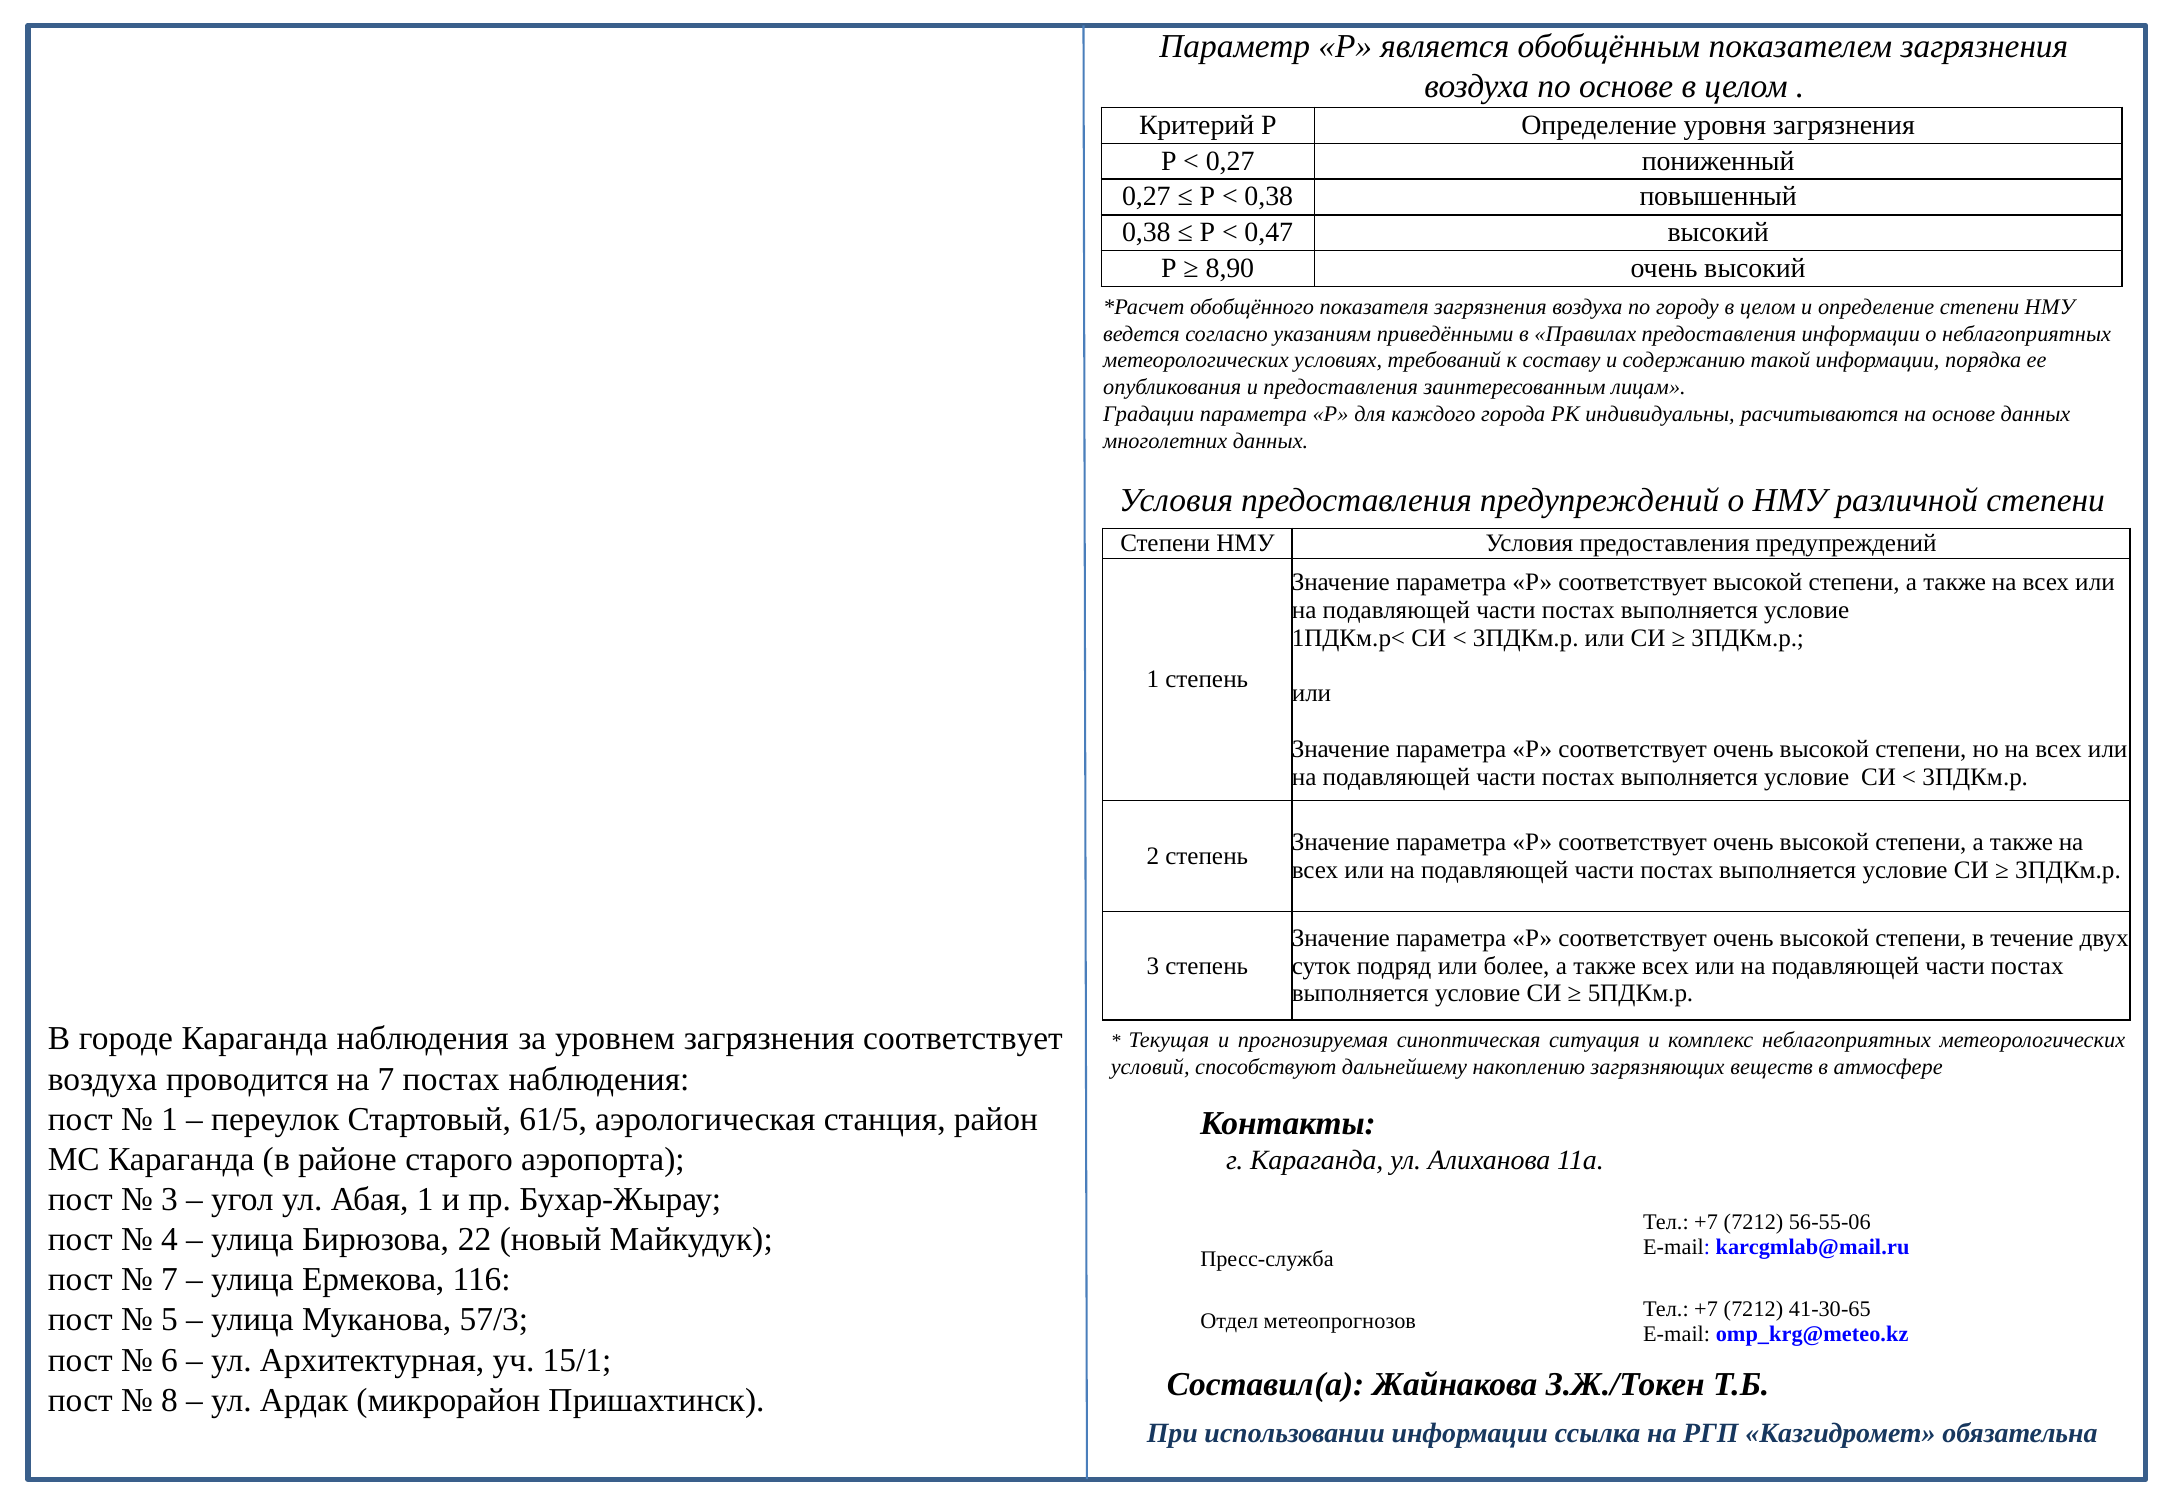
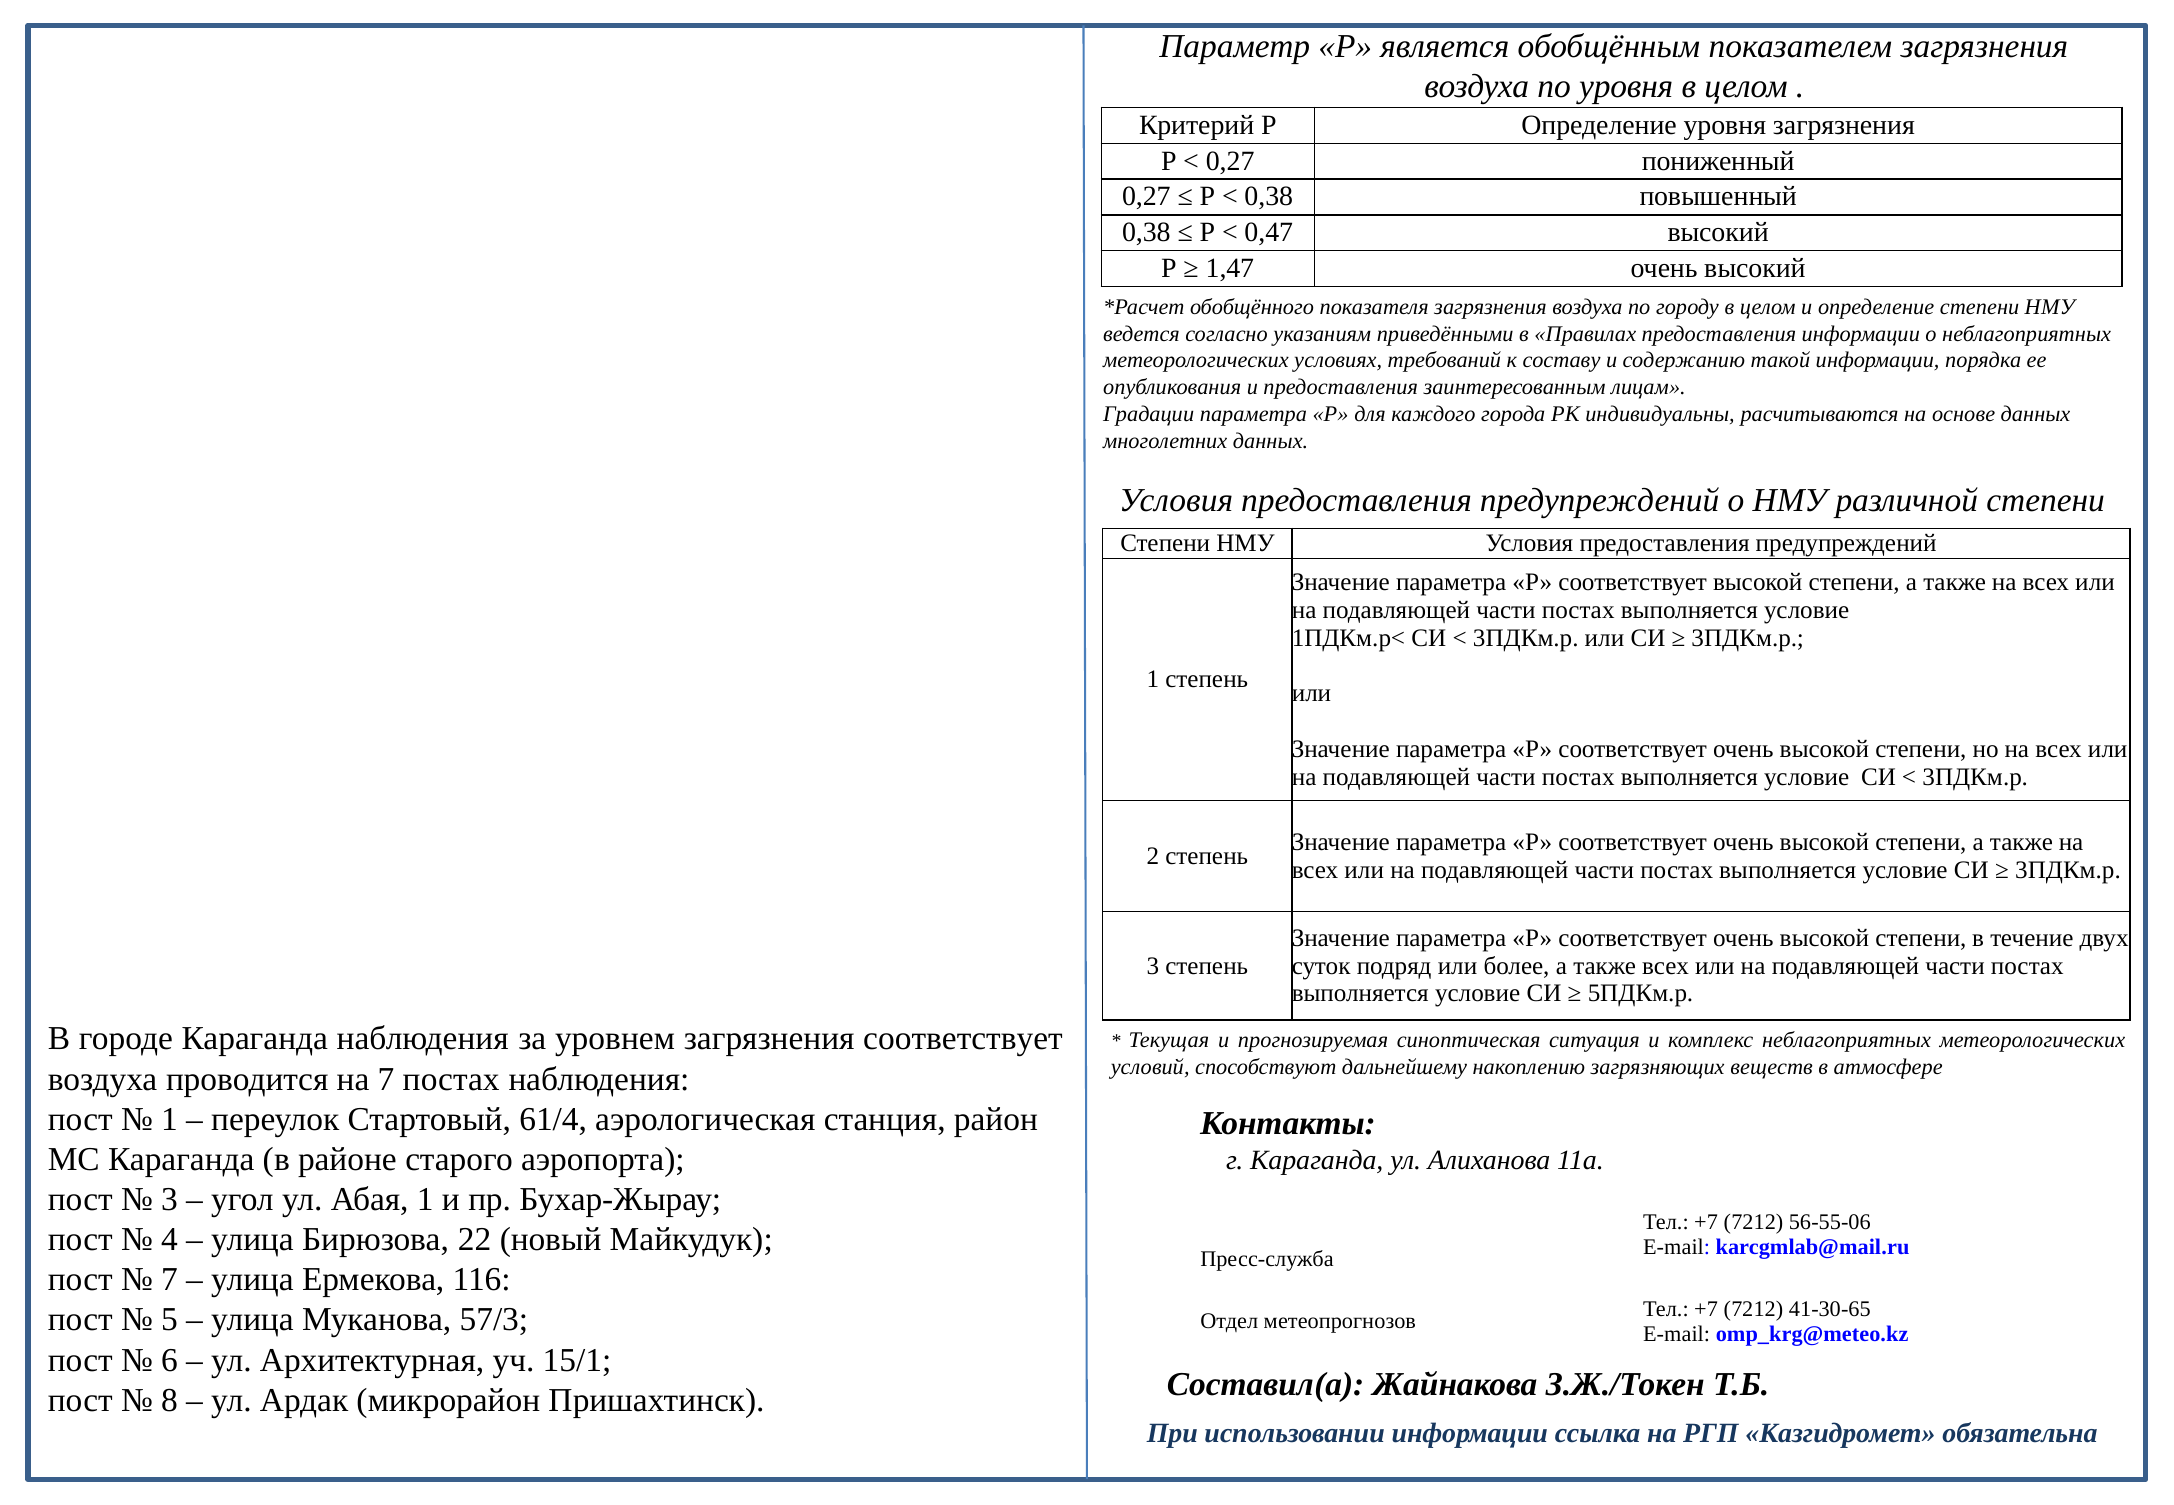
по основе: основе -> уровня
8,90: 8,90 -> 1,47
61/5: 61/5 -> 61/4
